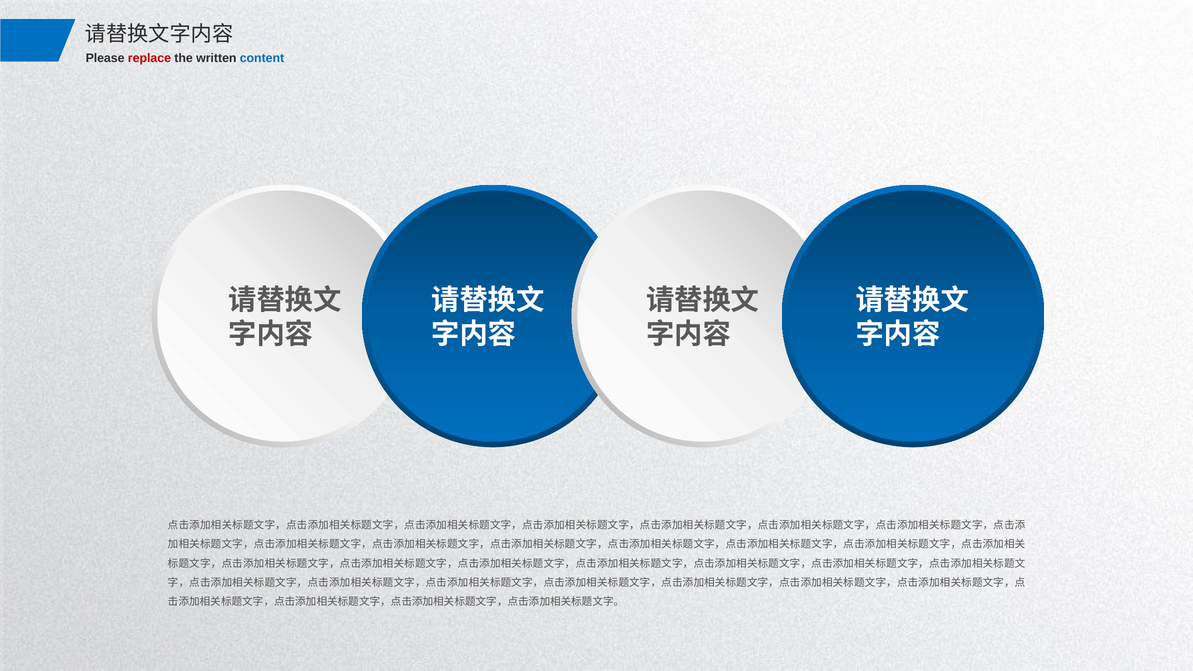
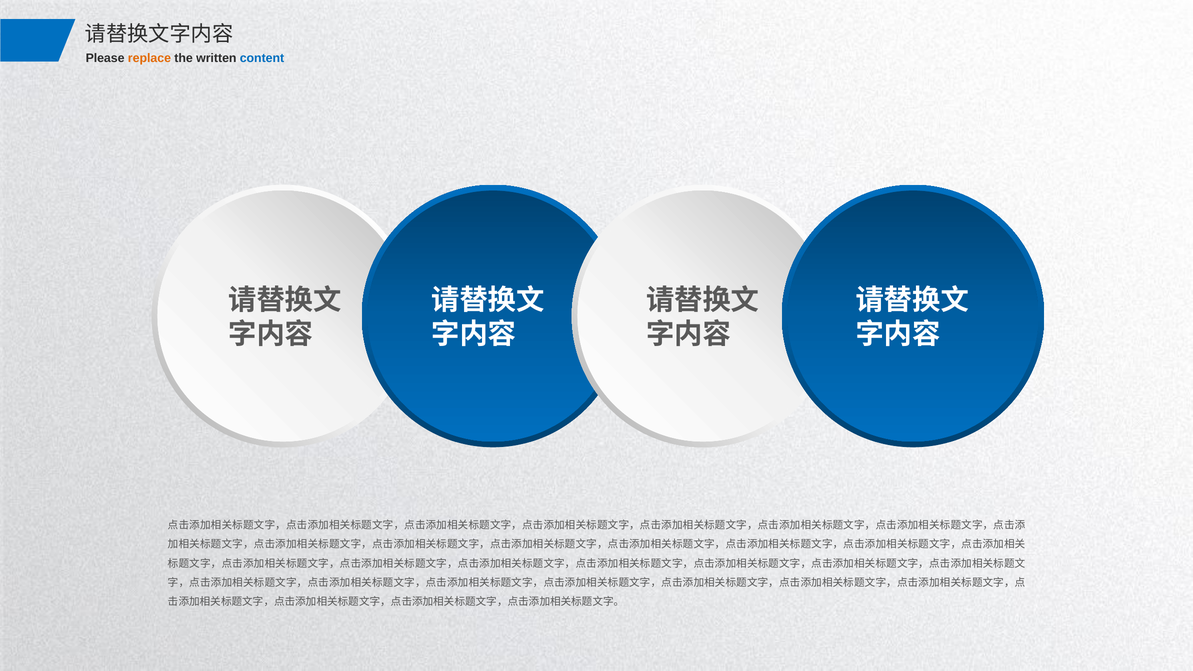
replace colour: red -> orange
